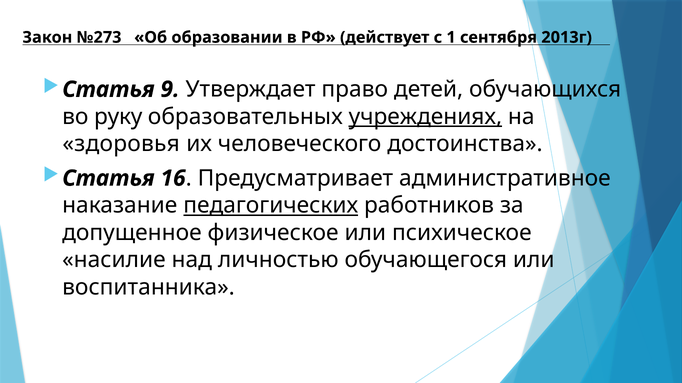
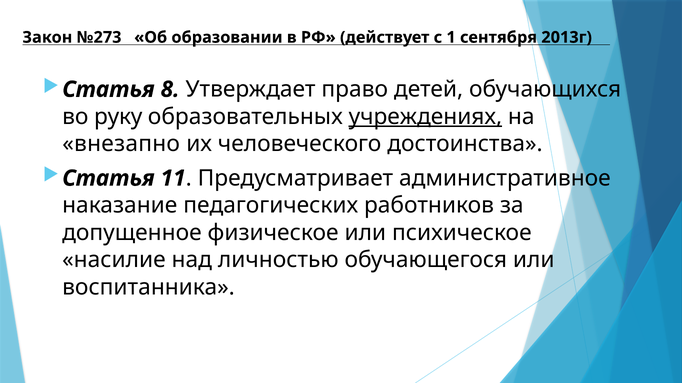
9: 9 -> 8
здоровья: здоровья -> внезапно
16: 16 -> 11
педагогических underline: present -> none
